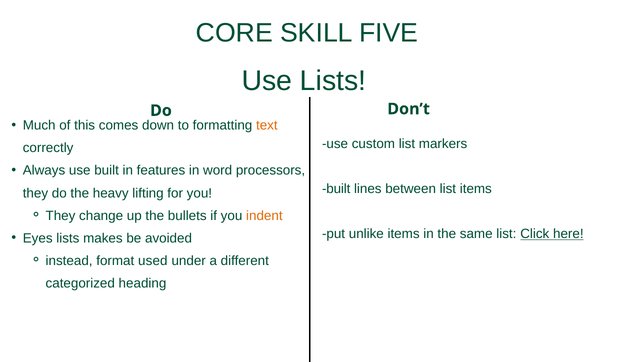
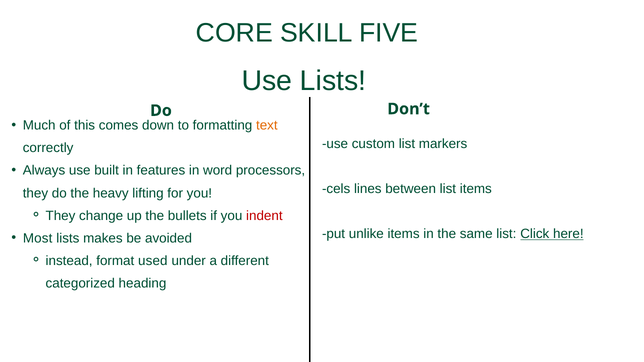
built at (336, 189): built -> cels
indent colour: orange -> red
Eyes: Eyes -> Most
